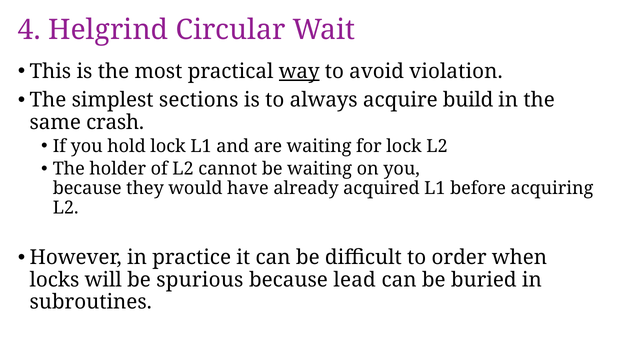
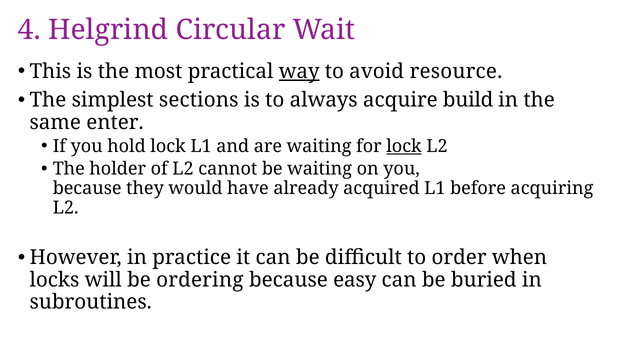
violation: violation -> resource
crash: crash -> enter
lock at (404, 147) underline: none -> present
spurious: spurious -> ordering
lead: lead -> easy
